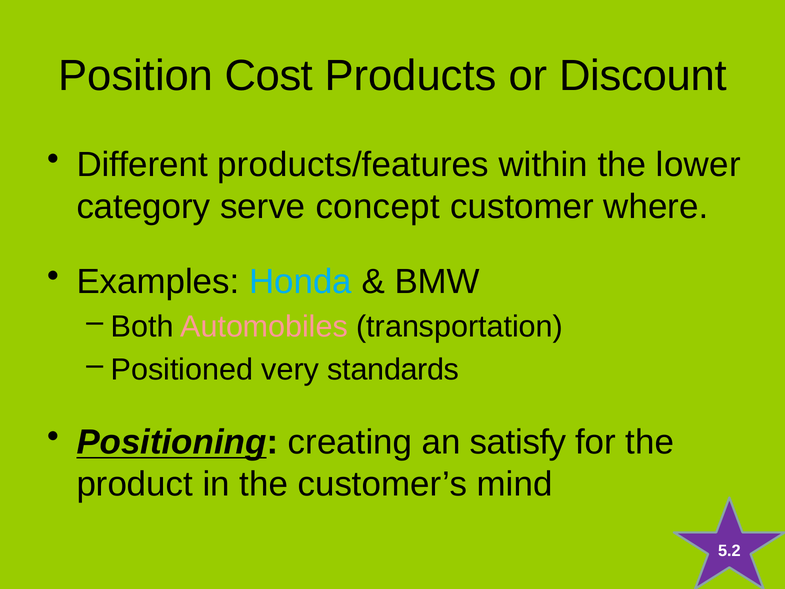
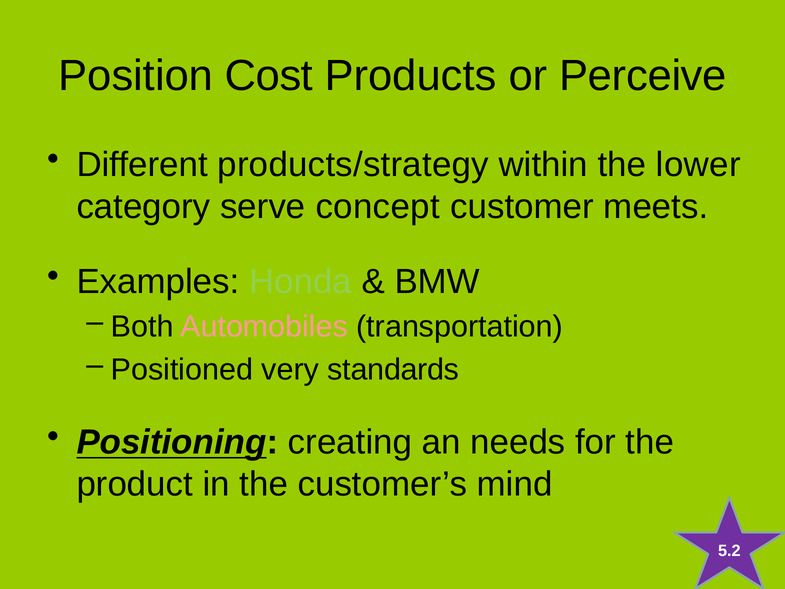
Discount: Discount -> Perceive
products/features: products/features -> products/strategy
where: where -> meets
Honda colour: light blue -> light green
satisfy: satisfy -> needs
